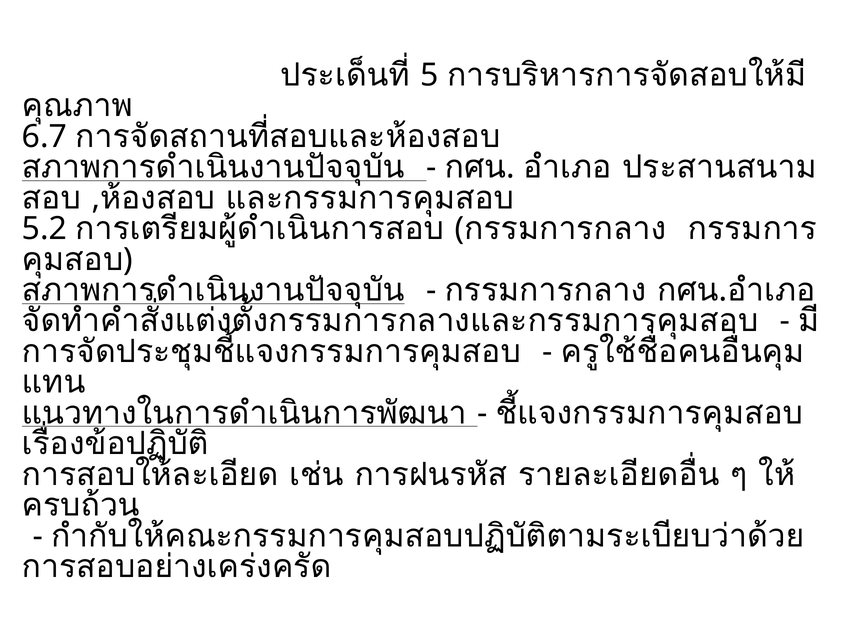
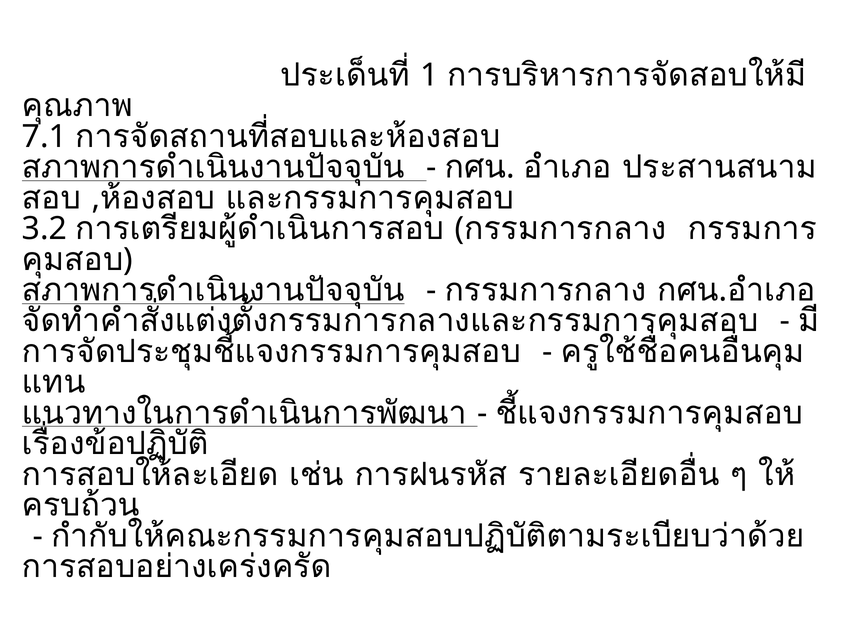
5: 5 -> 1
6.7: 6.7 -> 7.1
5.2: 5.2 -> 3.2
